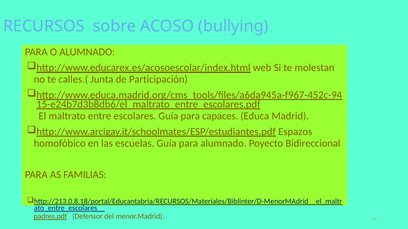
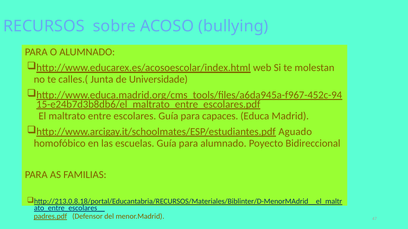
Participación: Participación -> Universidade
Espazos: Espazos -> Aguado
